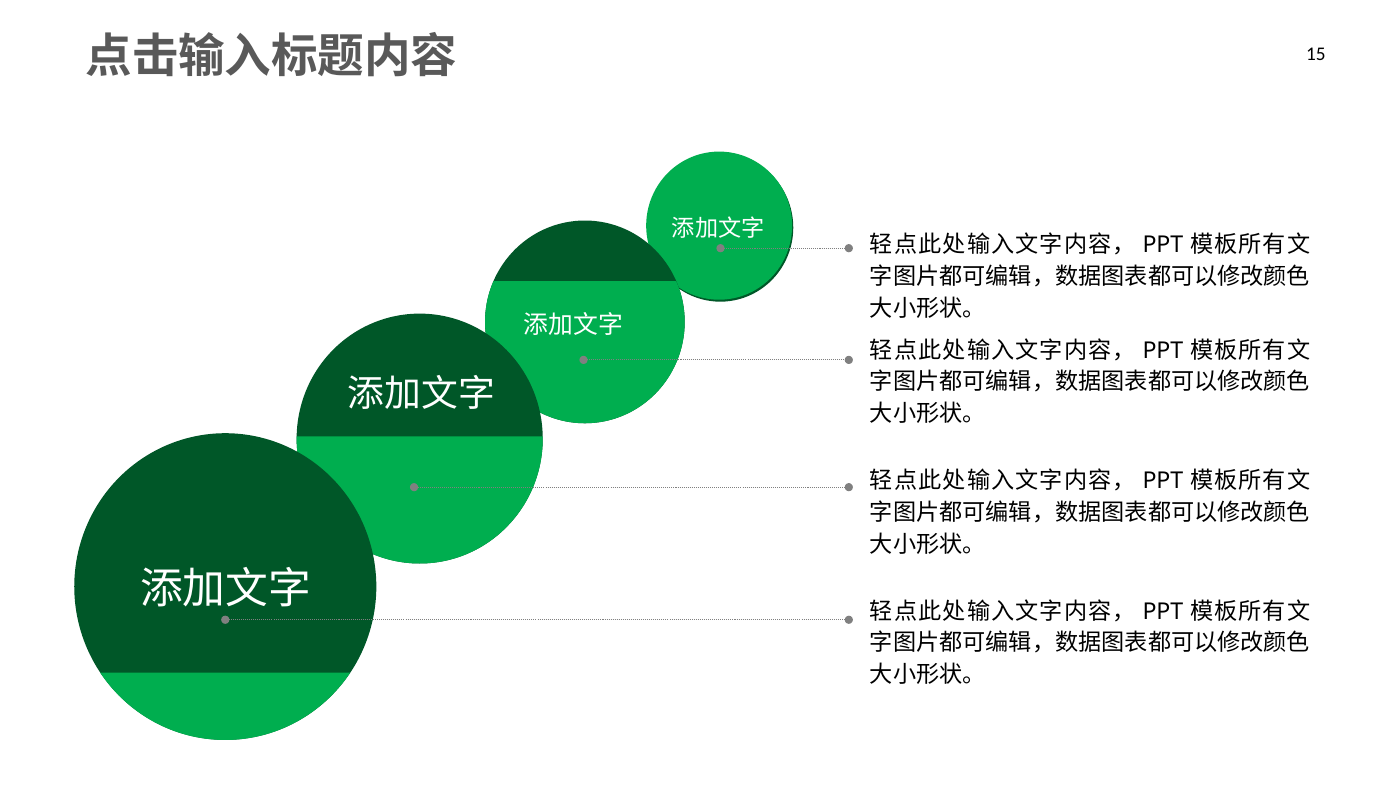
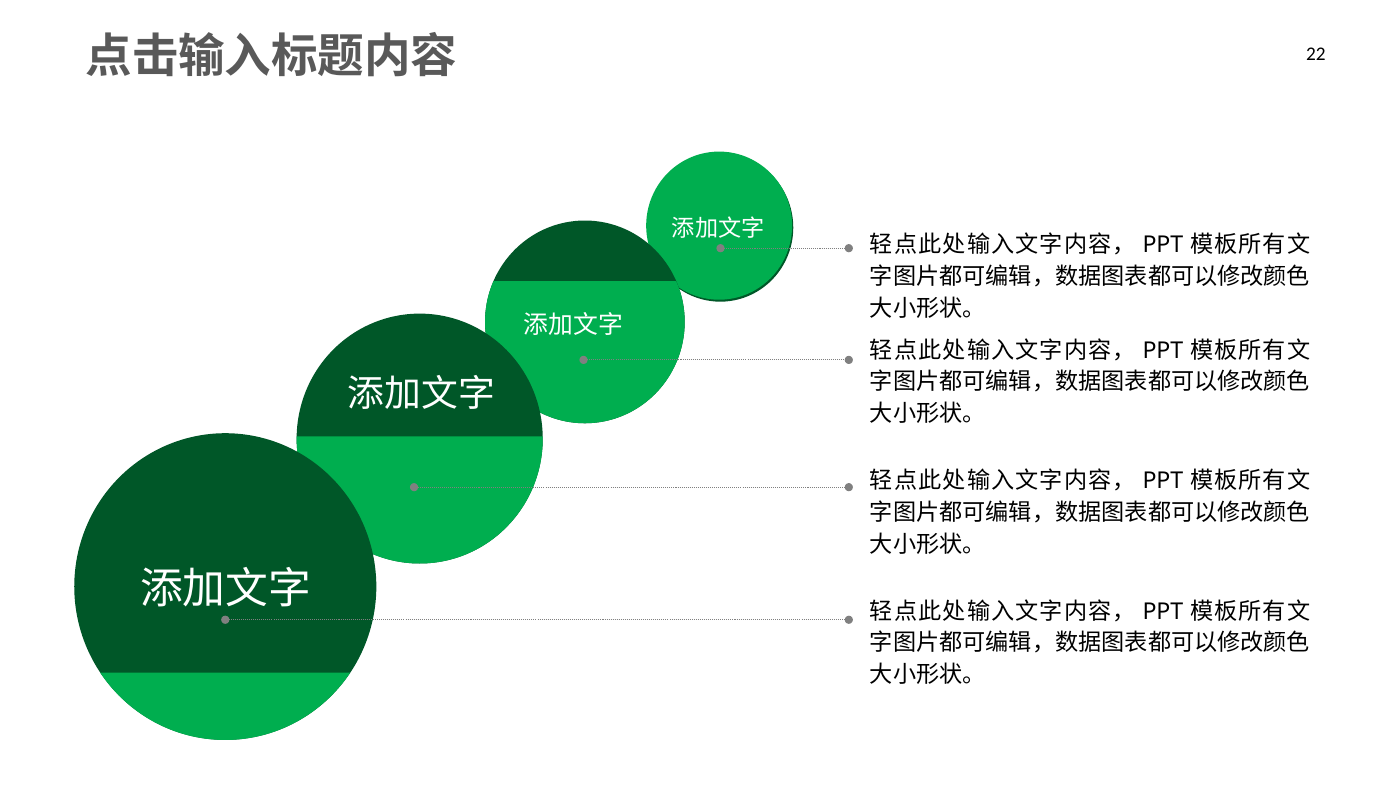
15: 15 -> 22
